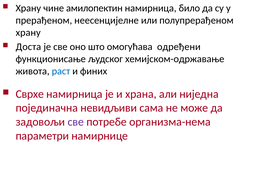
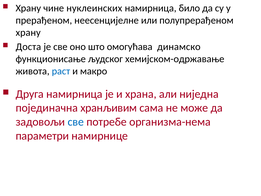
амилопектин: амилопектин -> нуклеинских
одређени: одређени -> динамско
финих: финих -> макро
Сврхе: Сврхе -> Друга
невидљиви: невидљиви -> хранљивим
све at (76, 122) colour: purple -> blue
